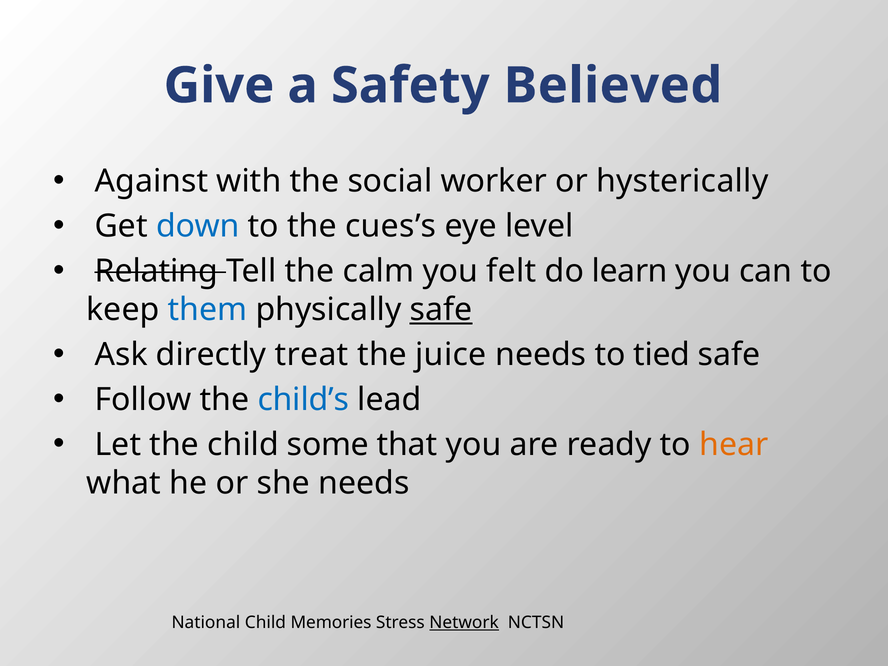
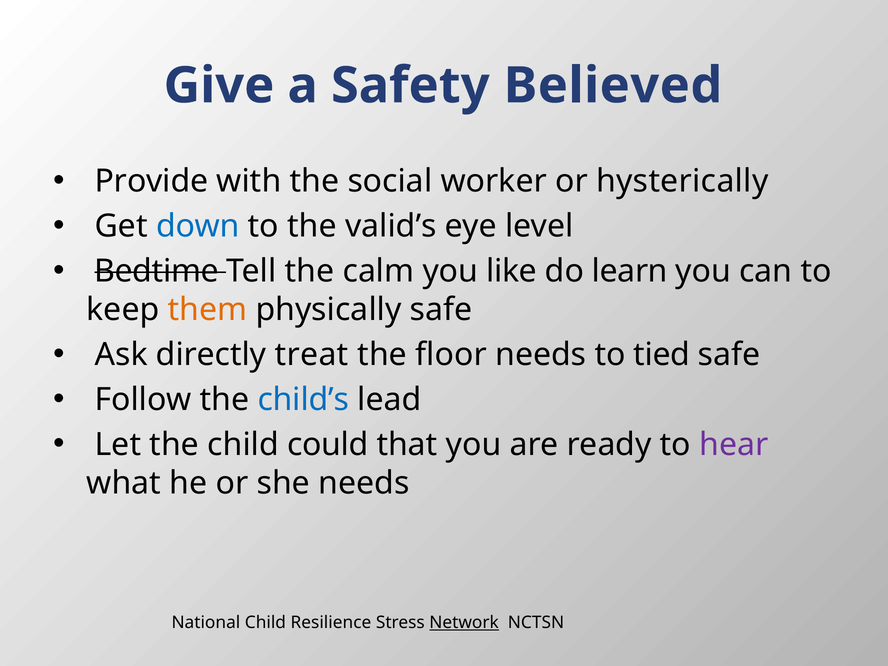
Against: Against -> Provide
cues’s: cues’s -> valid’s
Relating: Relating -> Bedtime
felt: felt -> like
them colour: blue -> orange
safe at (441, 310) underline: present -> none
juice: juice -> floor
some: some -> could
hear colour: orange -> purple
Memories: Memories -> Resilience
